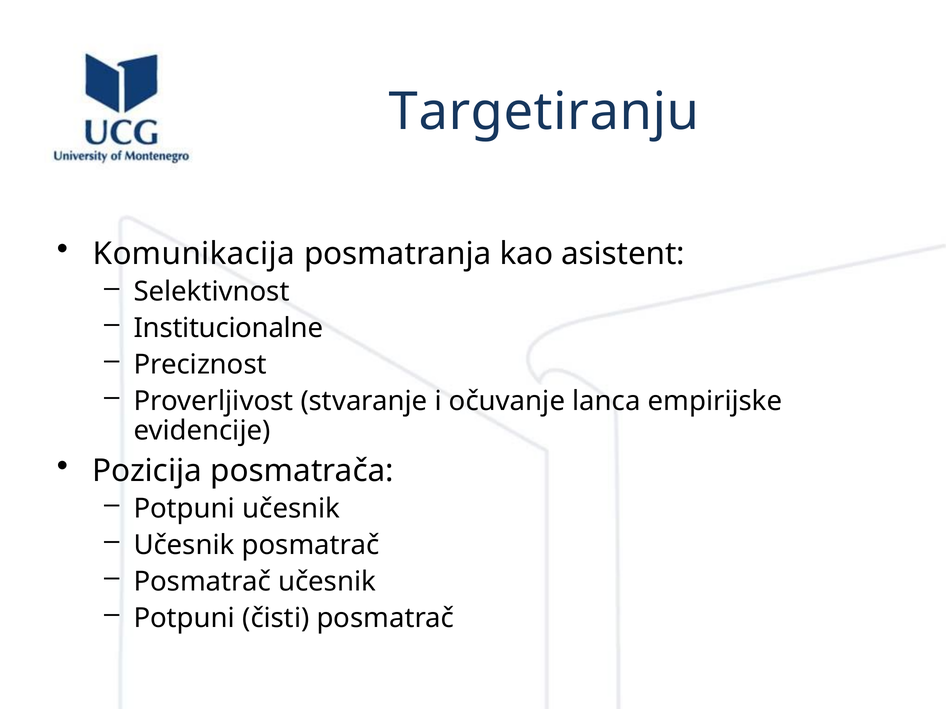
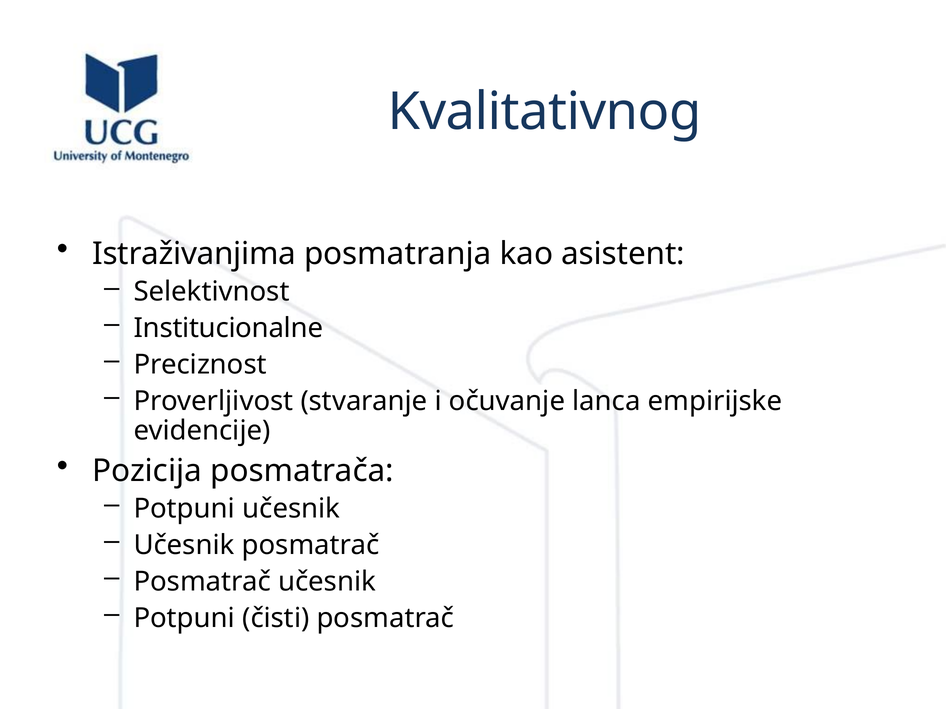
Targetiranju: Targetiranju -> Kvalitativnog
Komunikacija: Komunikacija -> Istraživanjima
